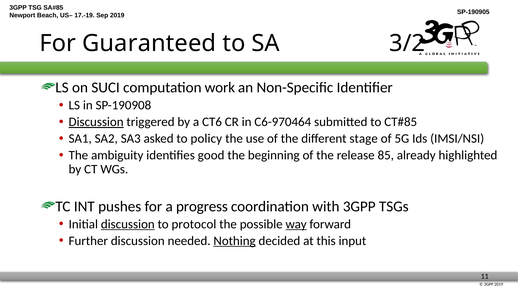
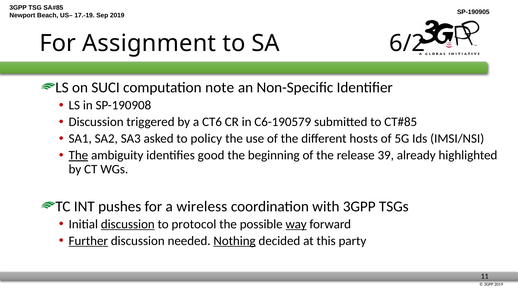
Guaranteed: Guaranteed -> Assignment
3/2: 3/2 -> 6/2
work: work -> note
Discussion at (96, 122) underline: present -> none
C6-970464: C6-970464 -> C6-190579
stage: stage -> hosts
The at (78, 155) underline: none -> present
85: 85 -> 39
progress: progress -> wireless
Further underline: none -> present
input: input -> party
